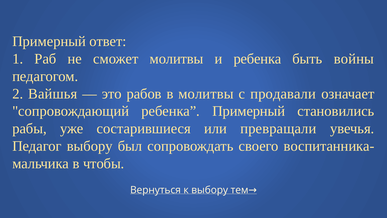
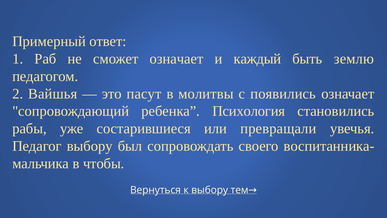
сможет молитвы: молитвы -> означает
и ребенка: ребенка -> каждый
войны: войны -> землю
рабов: рабов -> пасут
продавали: продавали -> появились
ребенка Примерный: Примерный -> Психология
